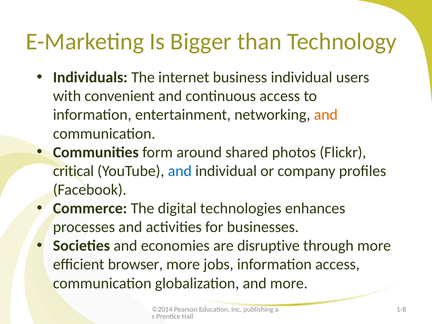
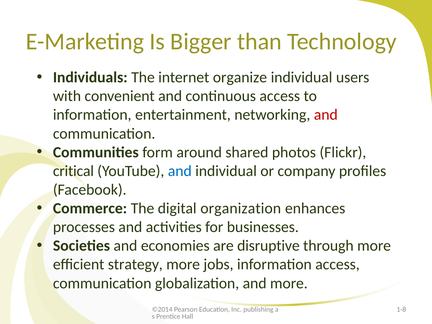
business: business -> organize
and at (326, 115) colour: orange -> red
technologies: technologies -> organization
browser: browser -> strategy
